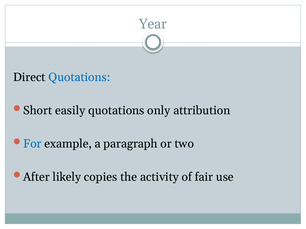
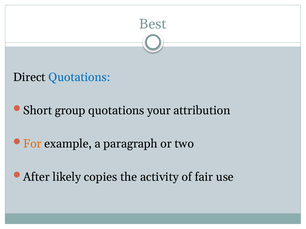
Year: Year -> Best
easily: easily -> group
only: only -> your
For colour: blue -> orange
